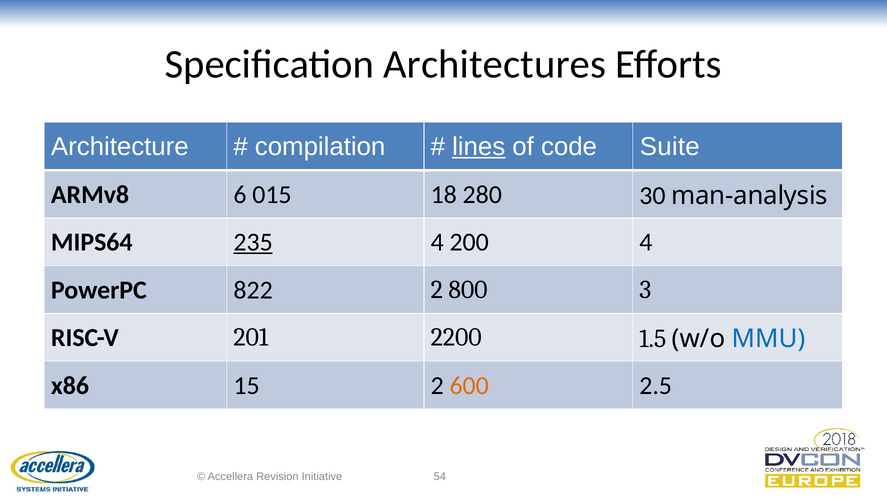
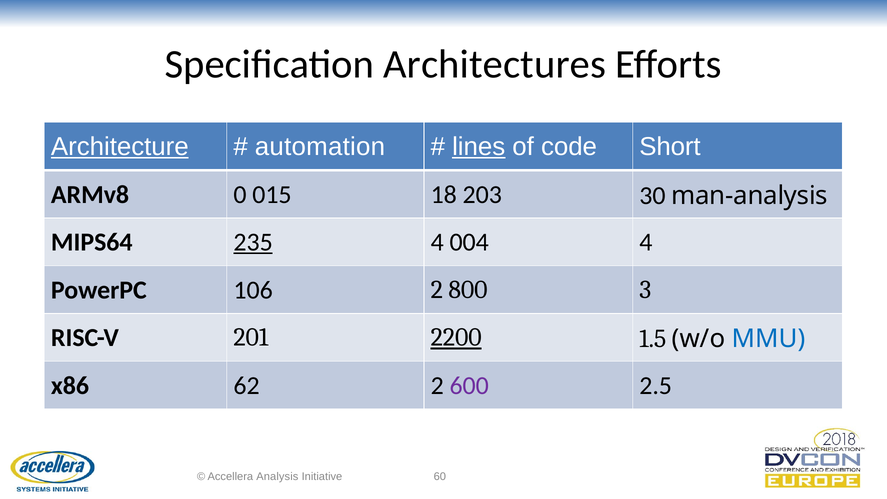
Architecture underline: none -> present
compilation: compilation -> automation
Suite: Suite -> Short
6: 6 -> 0
280: 280 -> 203
200: 200 -> 004
822: 822 -> 106
2200 underline: none -> present
15: 15 -> 62
600 colour: orange -> purple
Revision: Revision -> Analysis
54: 54 -> 60
